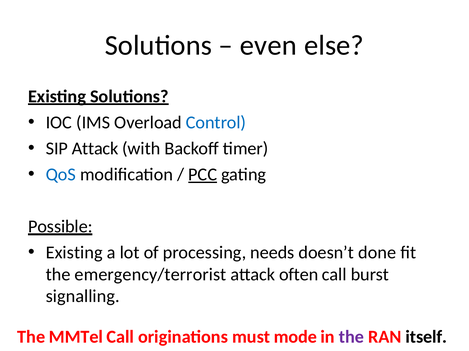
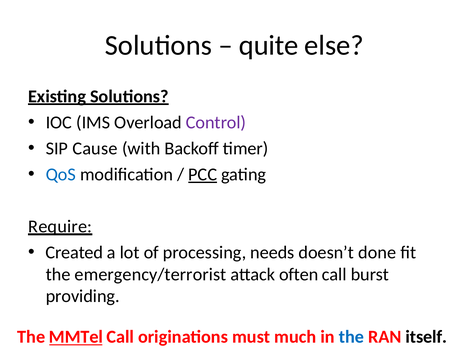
even: even -> quite
Control colour: blue -> purple
SIP Attack: Attack -> Cause
Possible: Possible -> Require
Existing at (74, 253): Existing -> Created
signalling: signalling -> providing
MMTel underline: none -> present
mode: mode -> much
the at (351, 338) colour: purple -> blue
